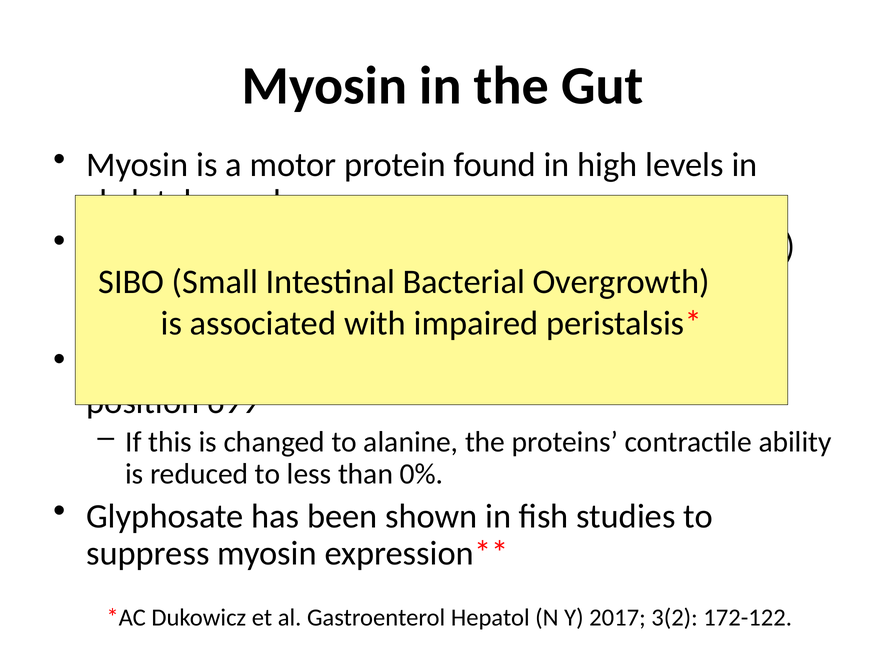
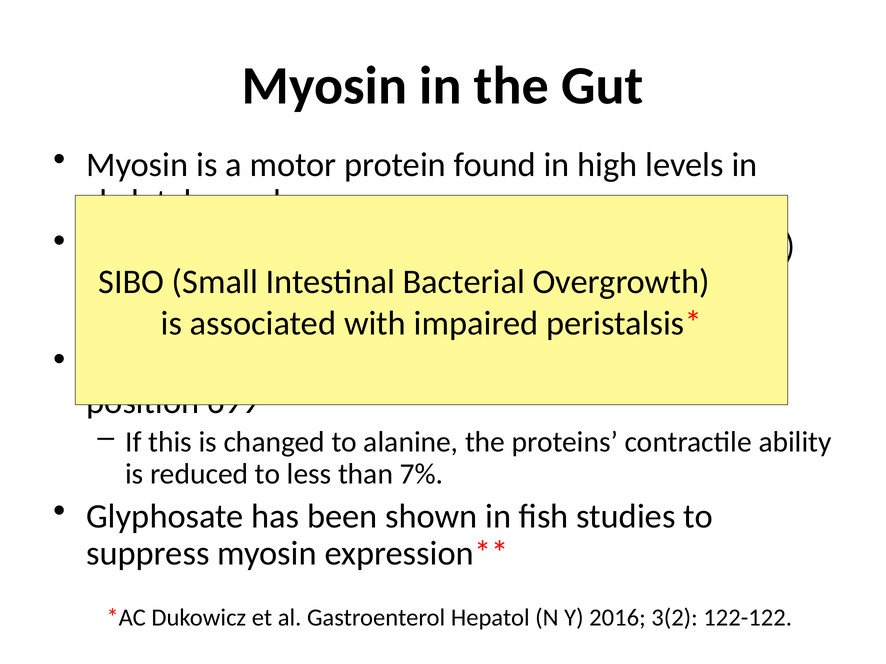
0%: 0% -> 7%
2017: 2017 -> 2016
172-122: 172-122 -> 122-122
